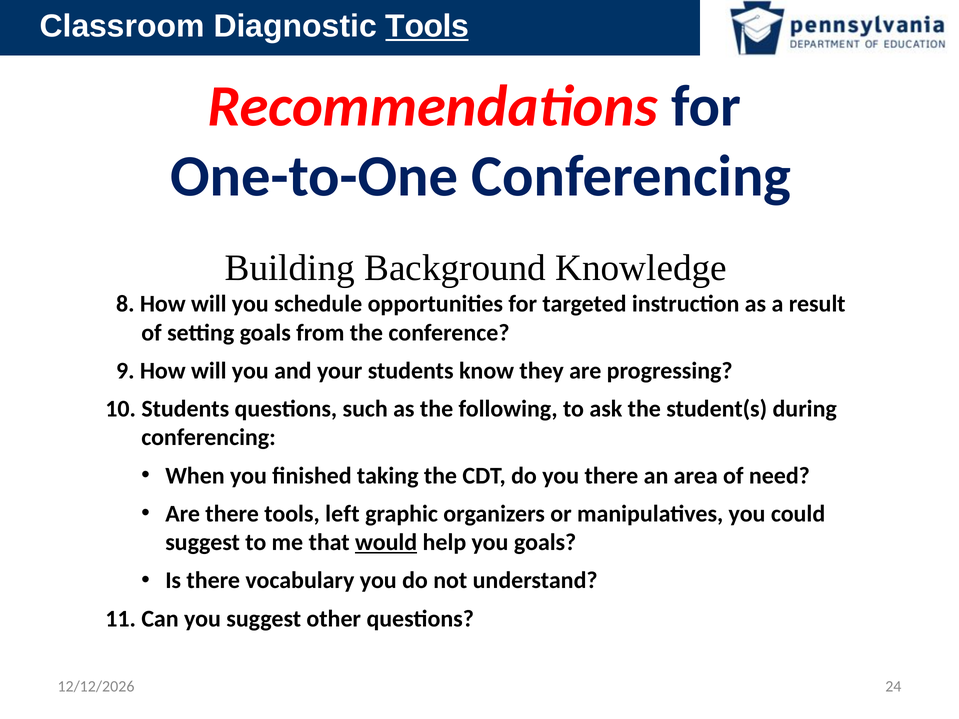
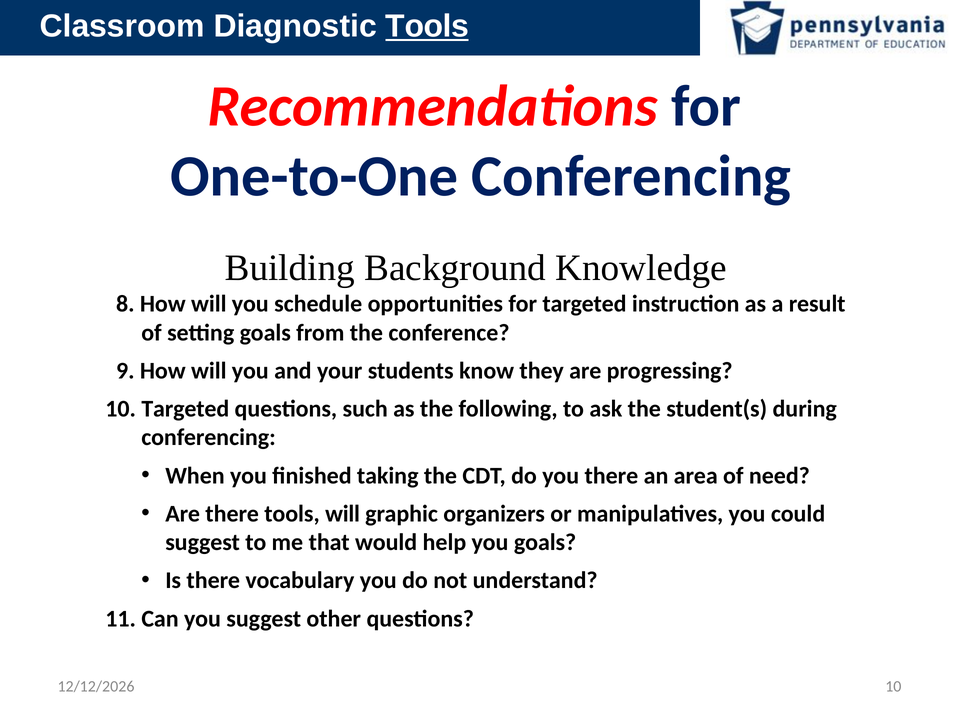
10 Students: Students -> Targeted
tools left: left -> will
would underline: present -> none
24 at (893, 687): 24 -> 10
